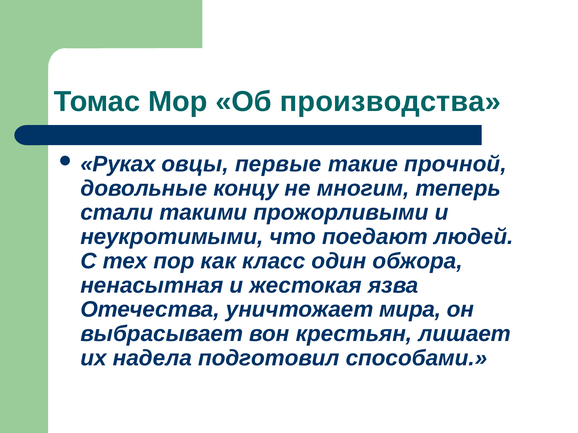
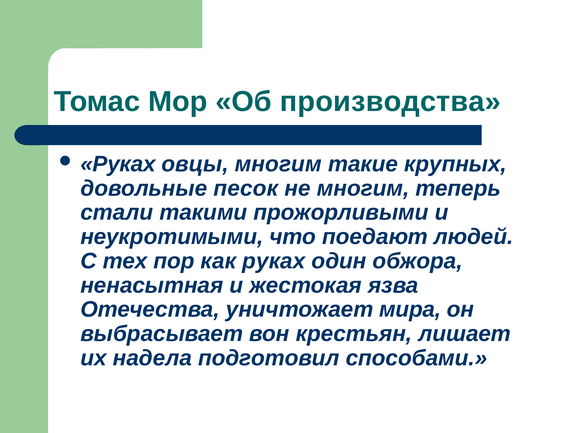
овцы первые: первые -> многим
прочной: прочной -> крупных
концу: концу -> песок
как класс: класс -> руках
